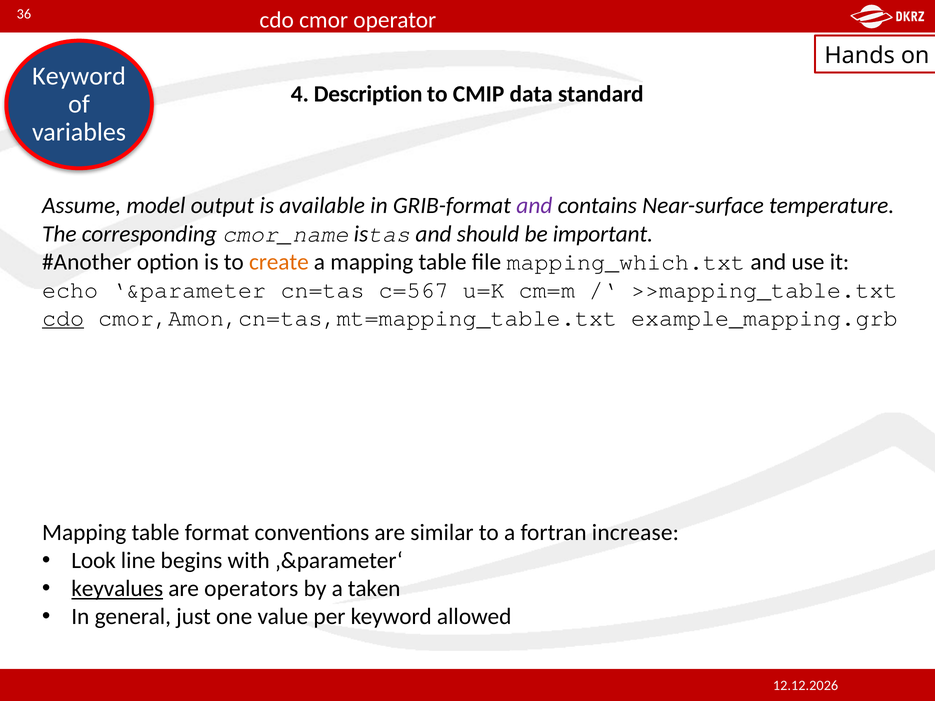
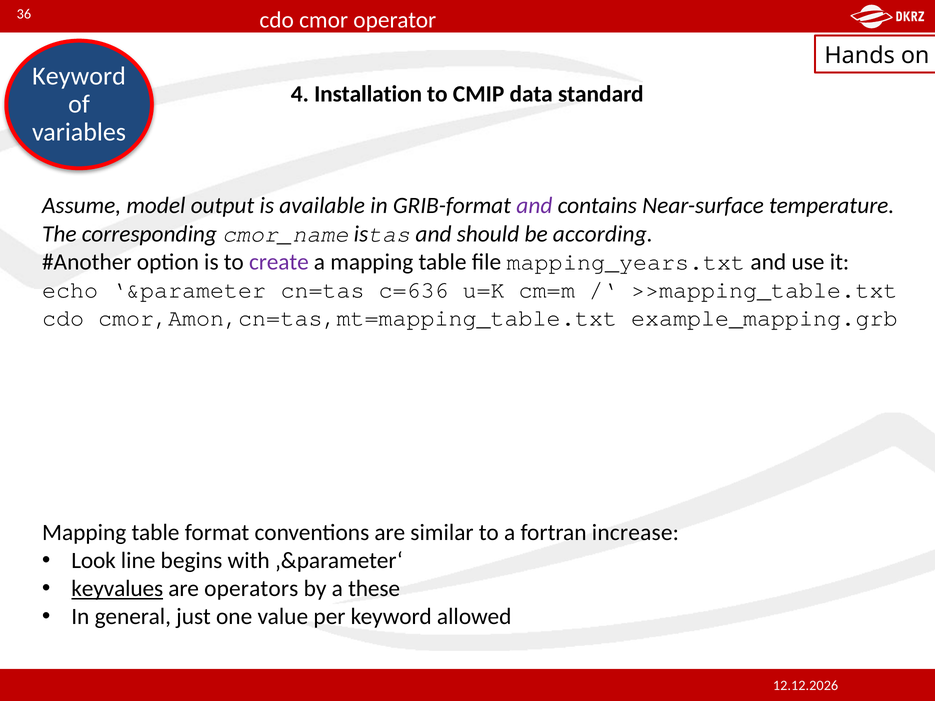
Description: Description -> Installation
important: important -> according
create colour: orange -> purple
mapping_which.txt: mapping_which.txt -> mapping_years.txt
c=567: c=567 -> c=636
cdo at (63, 318) underline: present -> none
taken: taken -> these
